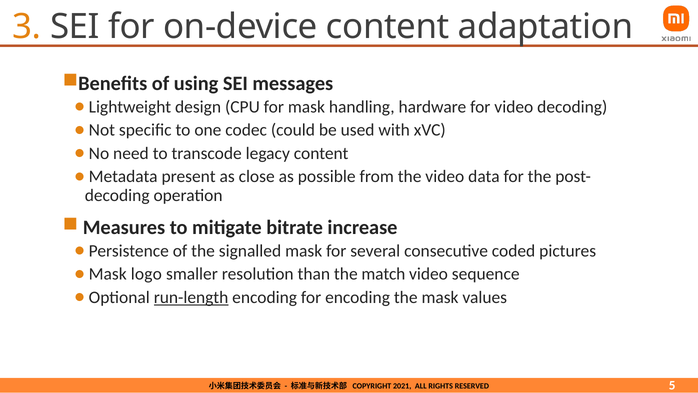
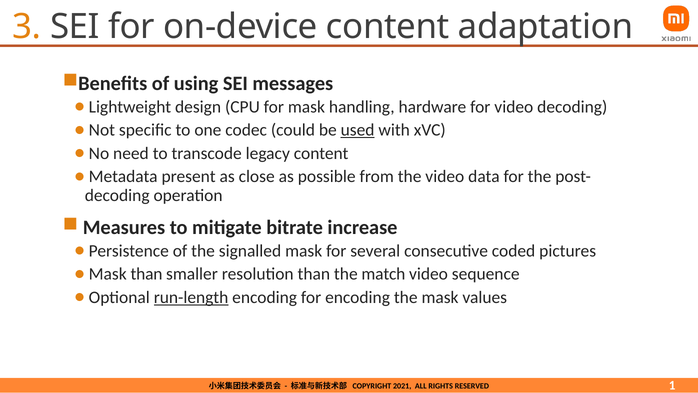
used underline: none -> present
Mask logo: logo -> than
5: 5 -> 1
